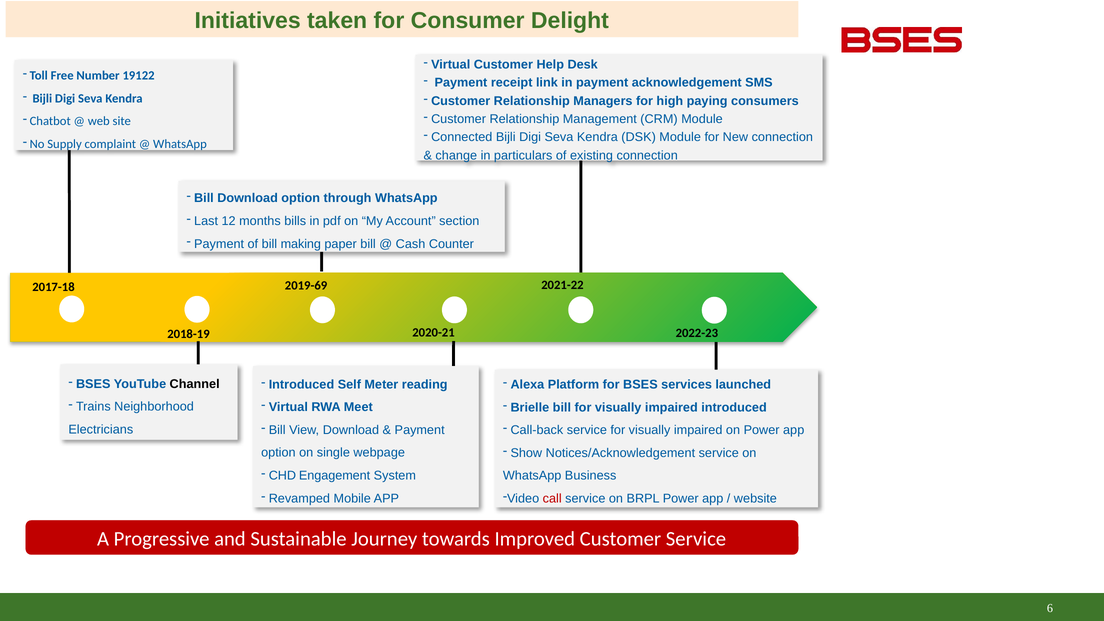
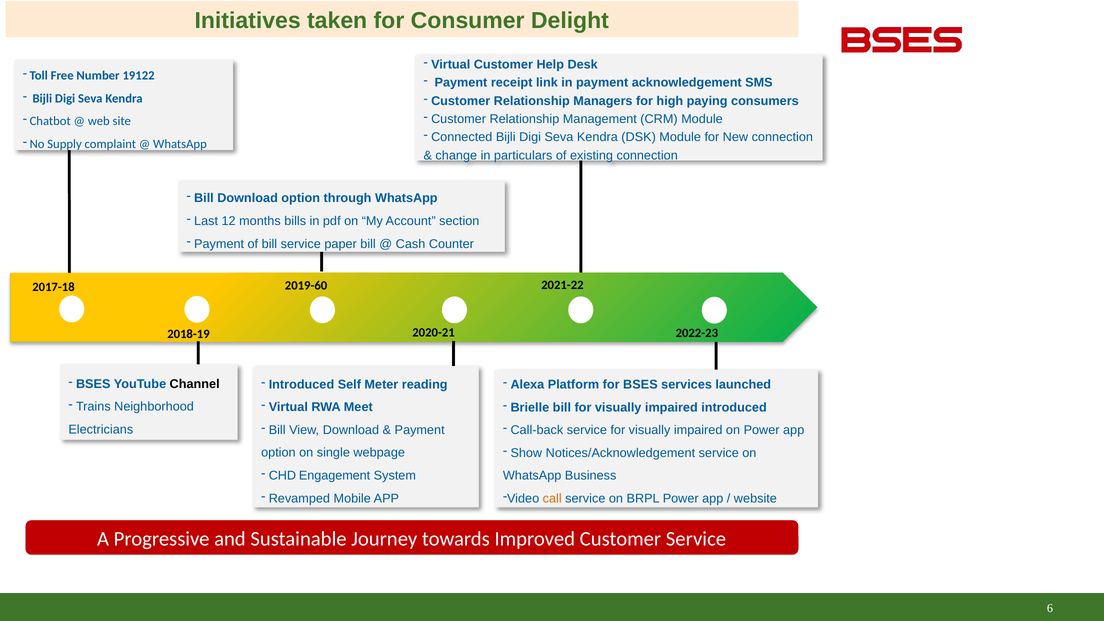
bill making: making -> service
2019-69: 2019-69 -> 2019-60
call colour: red -> orange
